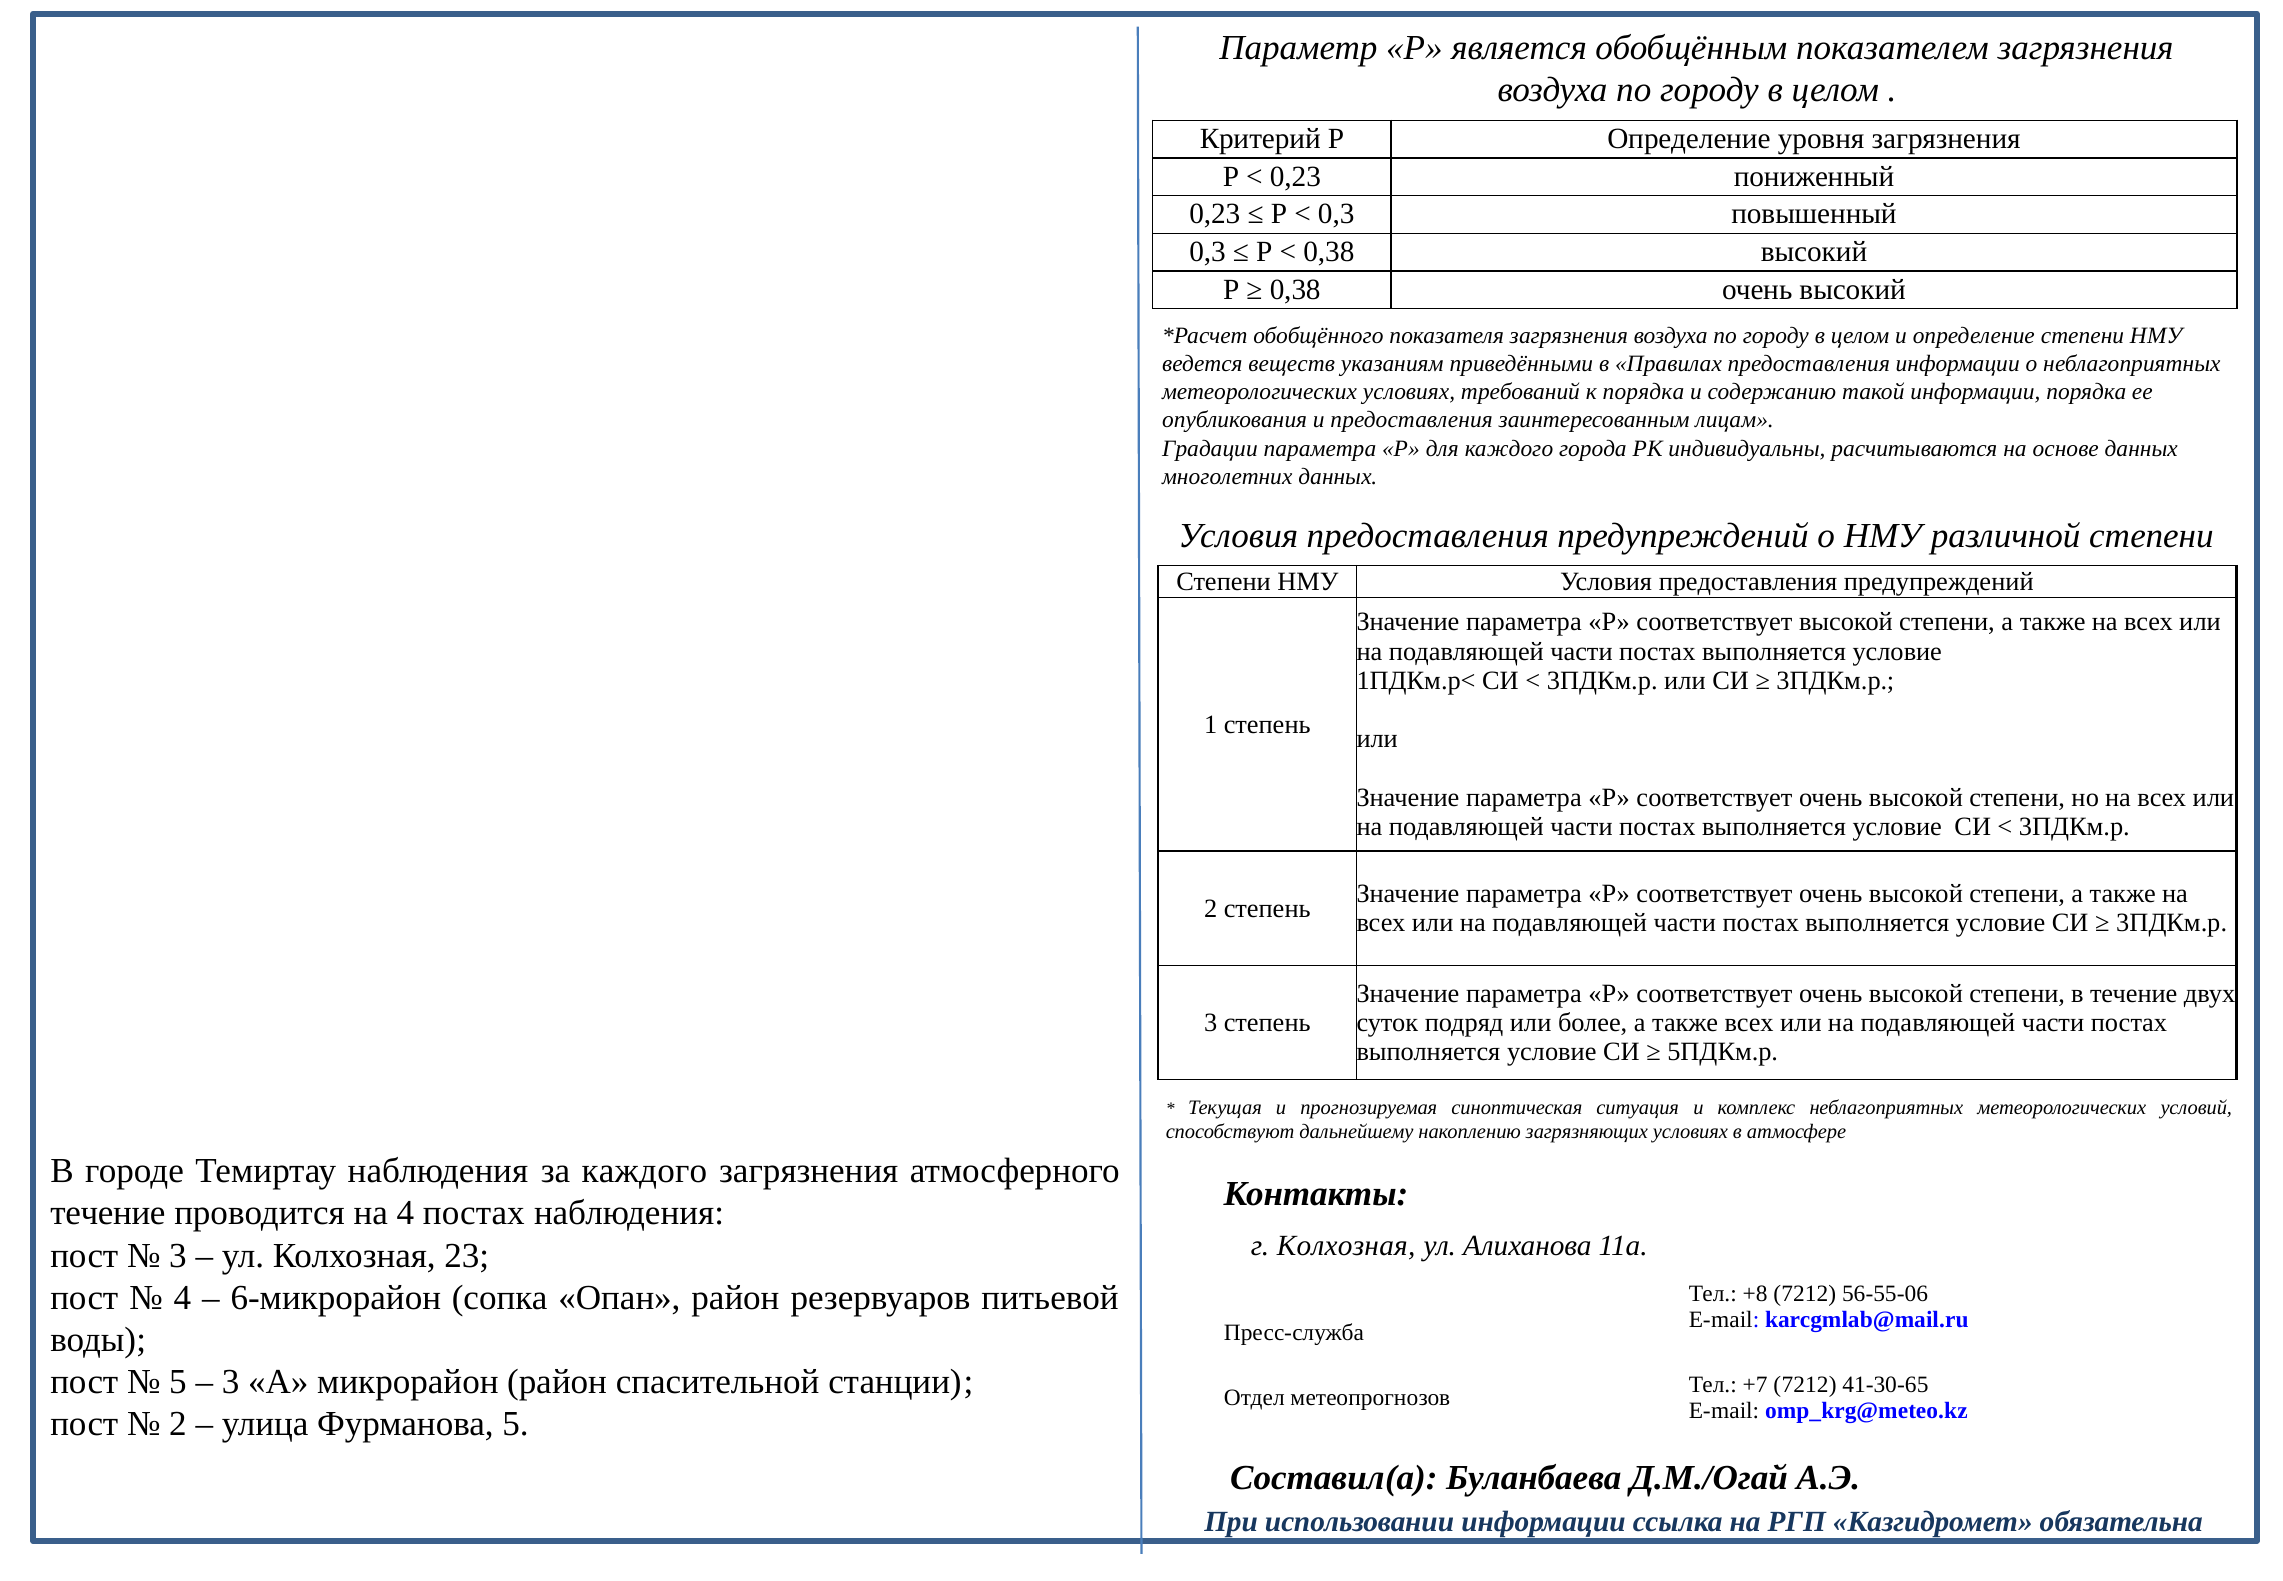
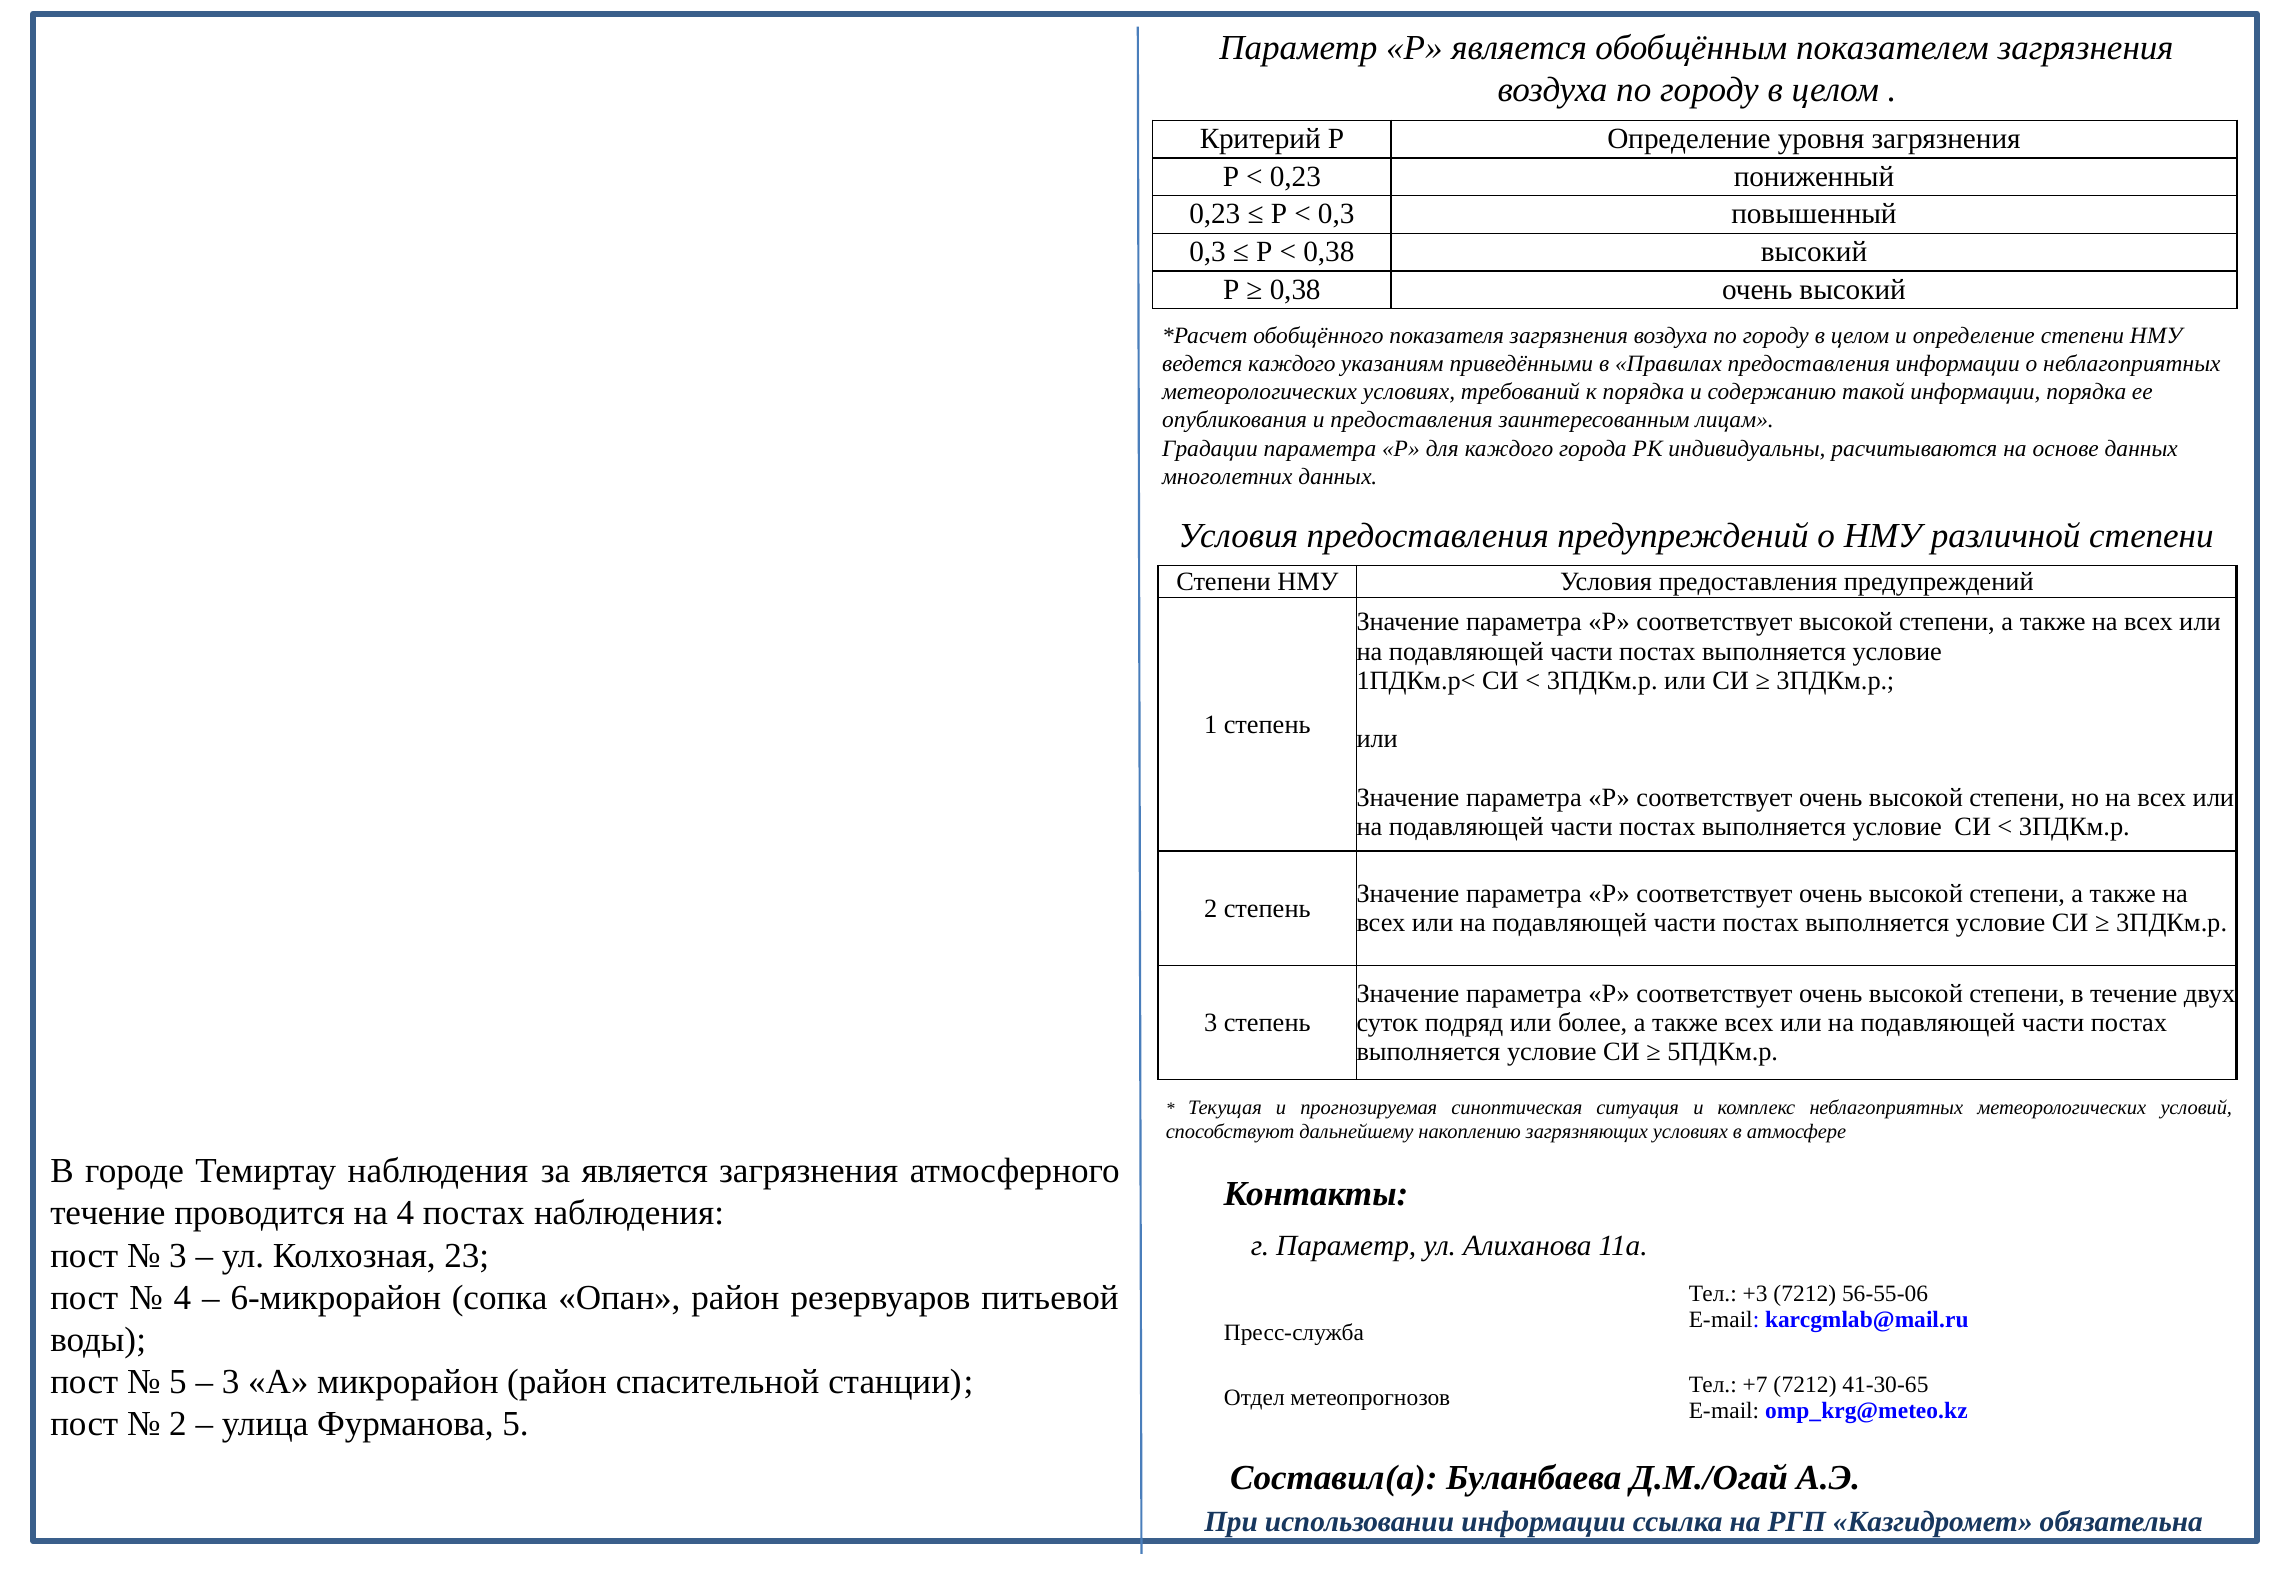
ведется веществ: веществ -> каждого
за каждого: каждого -> является
г Колхозная: Колхозная -> Параметр
+8: +8 -> +3
